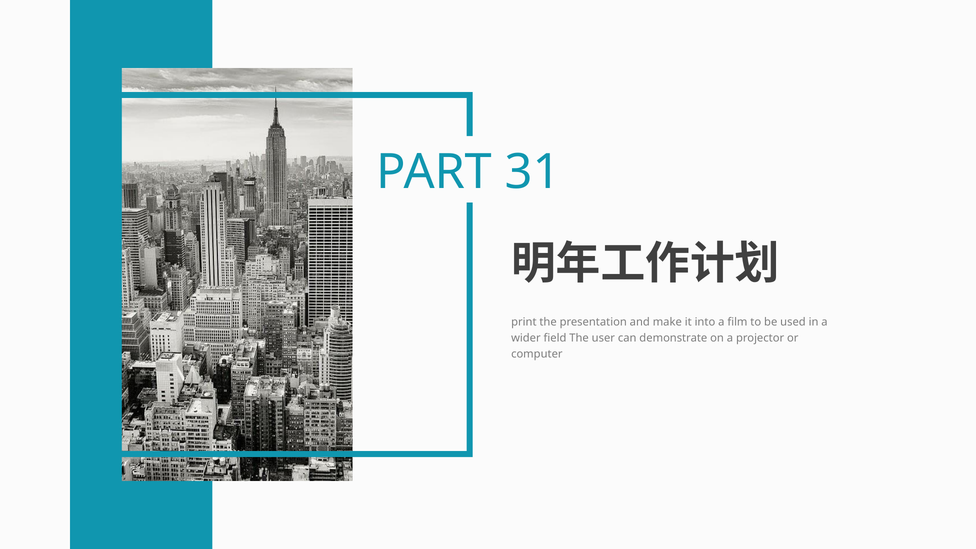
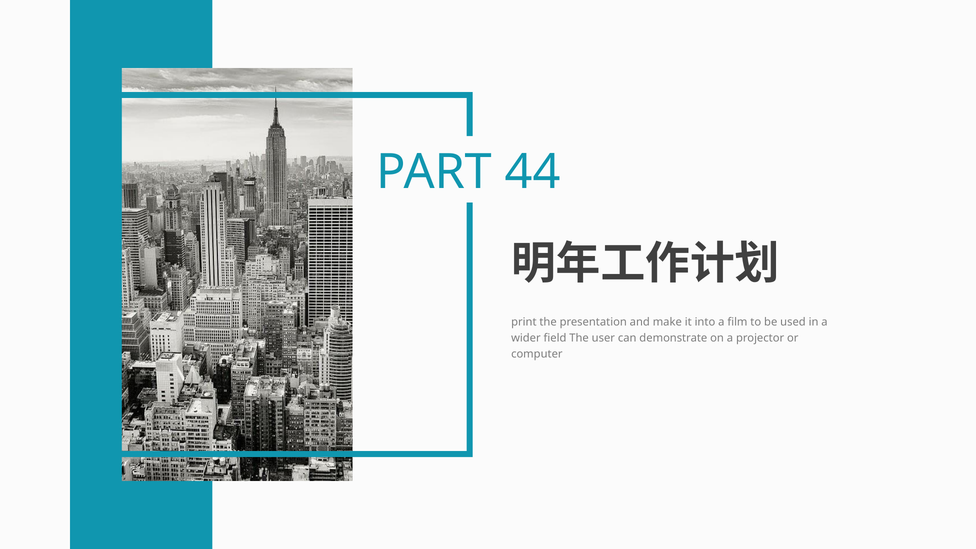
31: 31 -> 44
